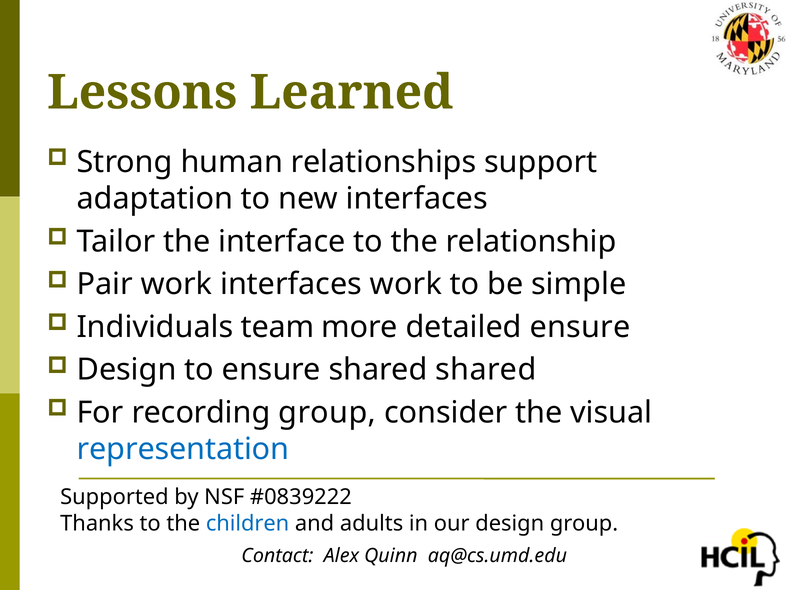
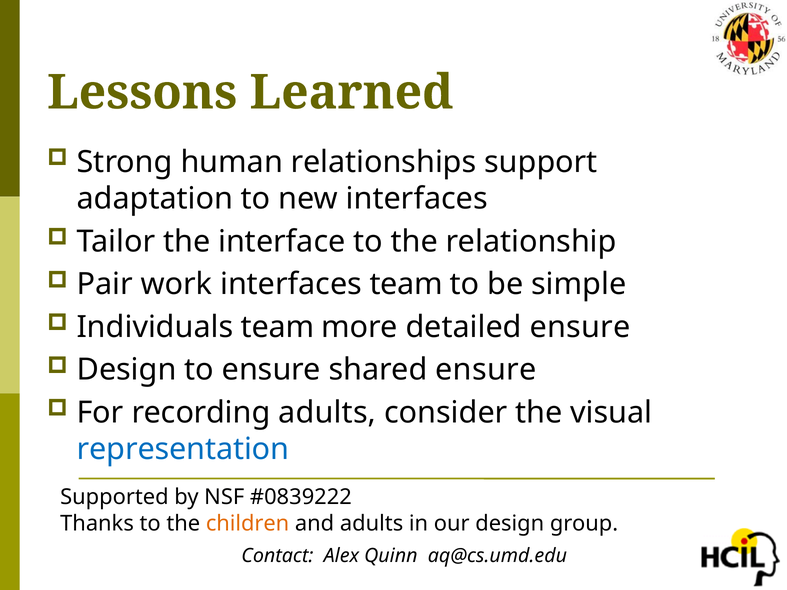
interfaces work: work -> team
shared shared: shared -> ensure
recording group: group -> adults
children colour: blue -> orange
